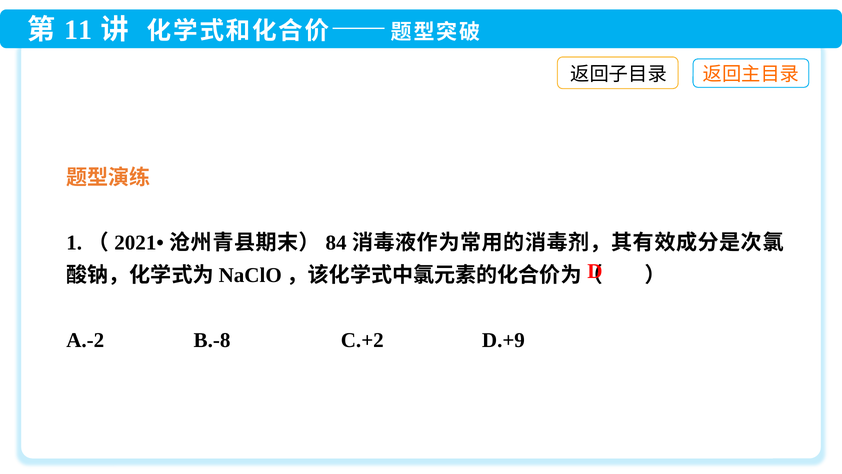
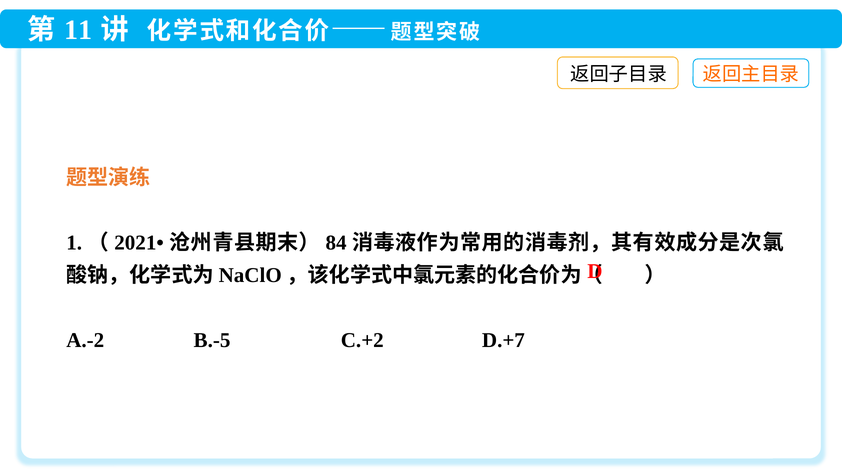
B.-8: B.-8 -> B.-5
D.+9: D.+9 -> D.+7
